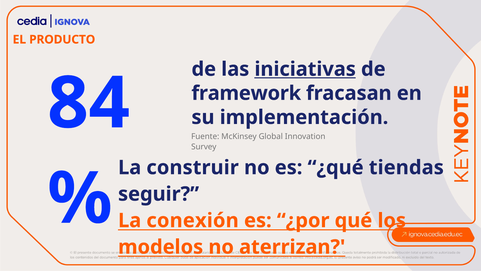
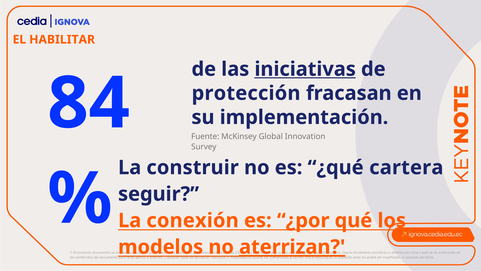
PRODUCTO: PRODUCTO -> HABILITAR
framework: framework -> protección
tiendas: tiendas -> cartera
aterrizan underline: none -> present
